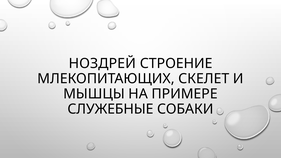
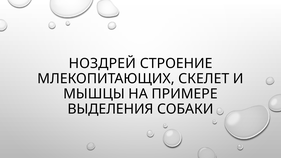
СЛУЖЕБНЫЕ: СЛУЖЕБНЫЕ -> ВЫДЕЛЕНИЯ
